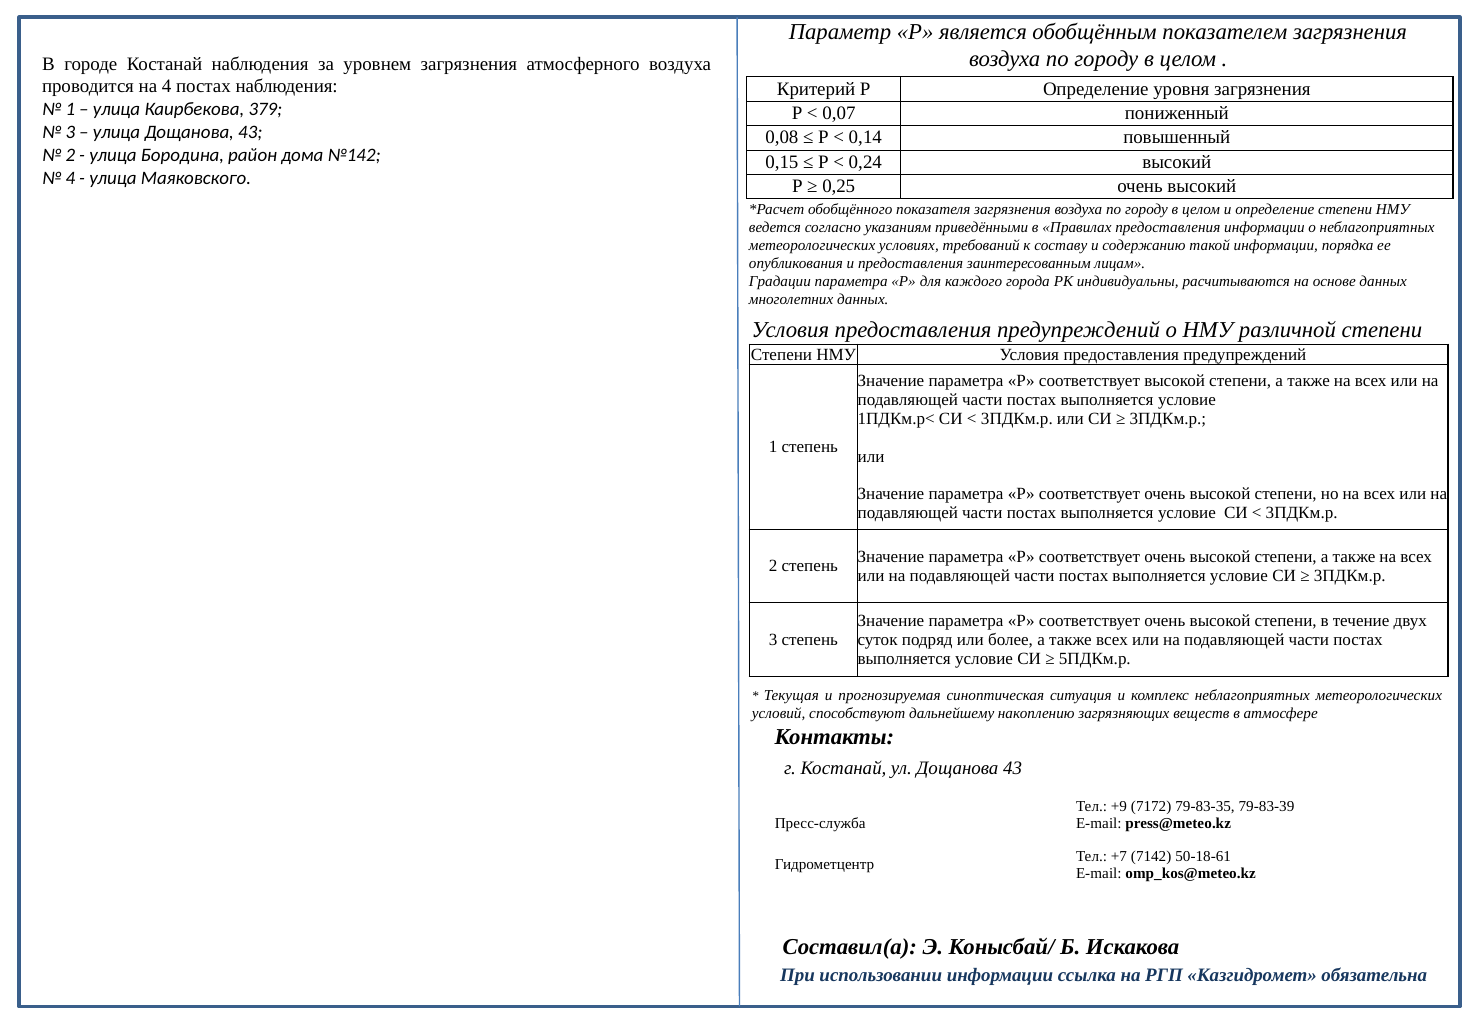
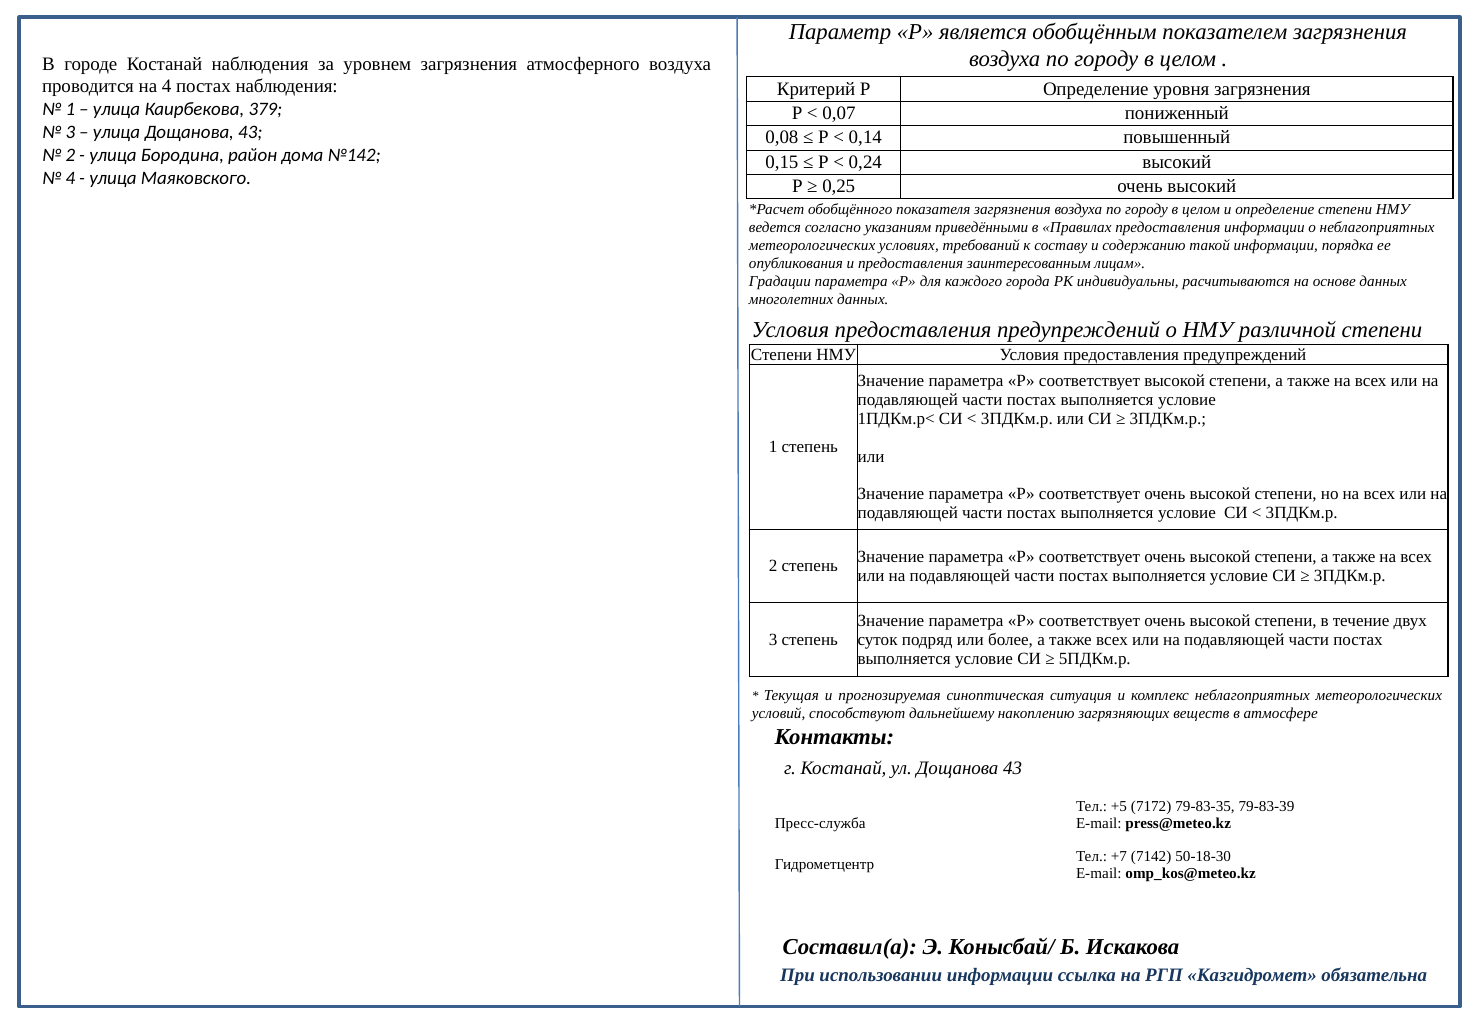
+9: +9 -> +5
50-18-61: 50-18-61 -> 50-18-30
